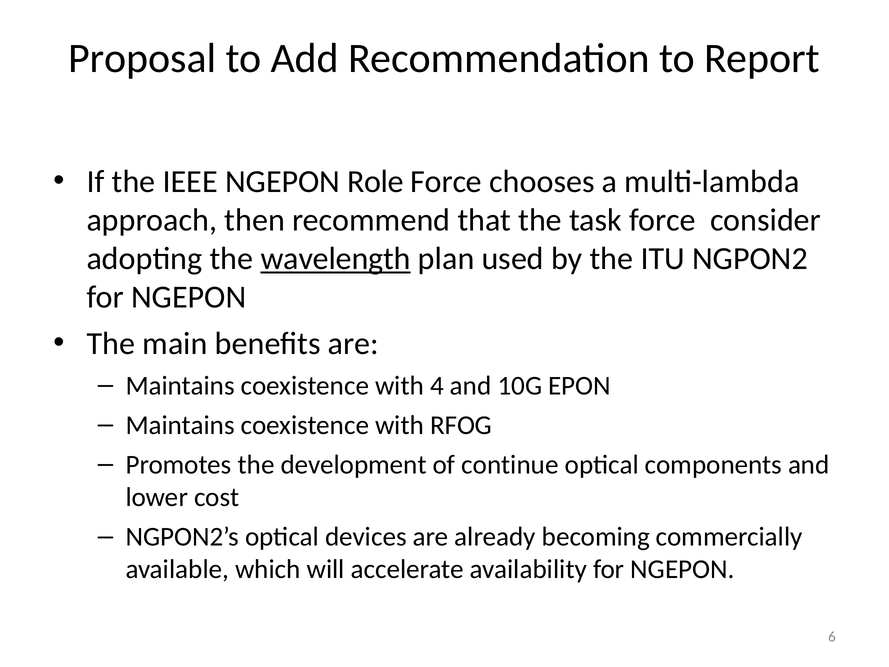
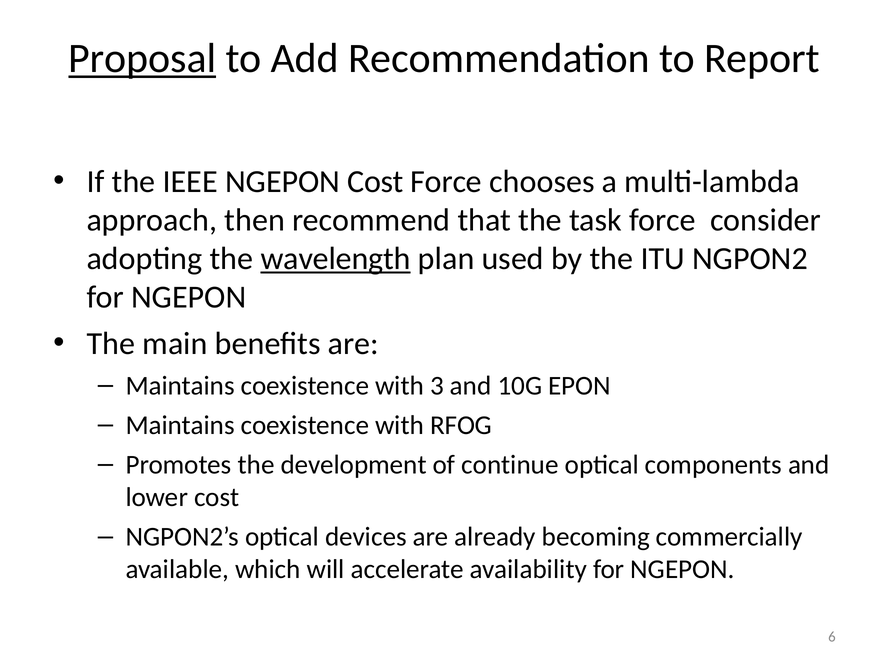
Proposal underline: none -> present
NGEPON Role: Role -> Cost
4: 4 -> 3
